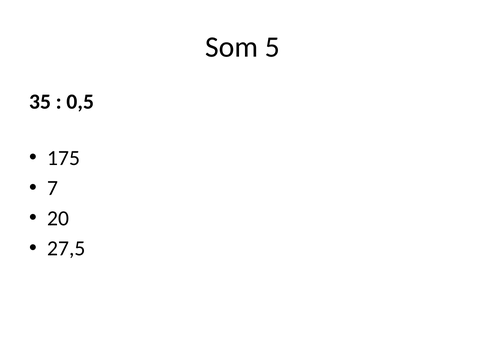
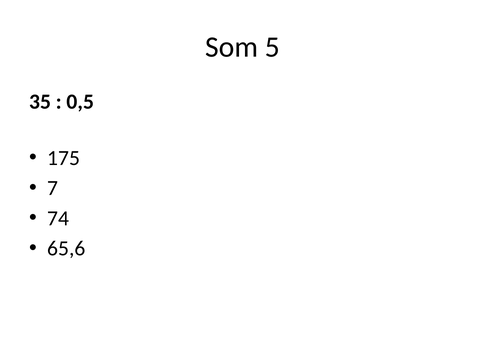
20: 20 -> 74
27,5: 27,5 -> 65,6
